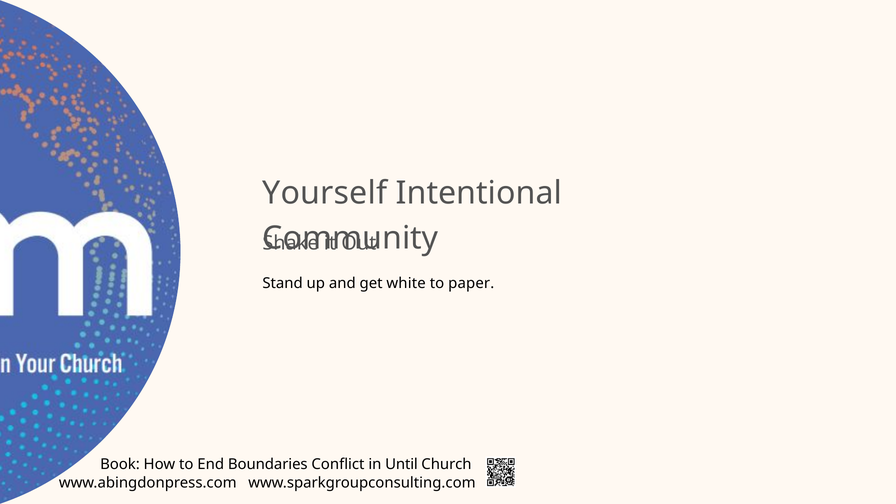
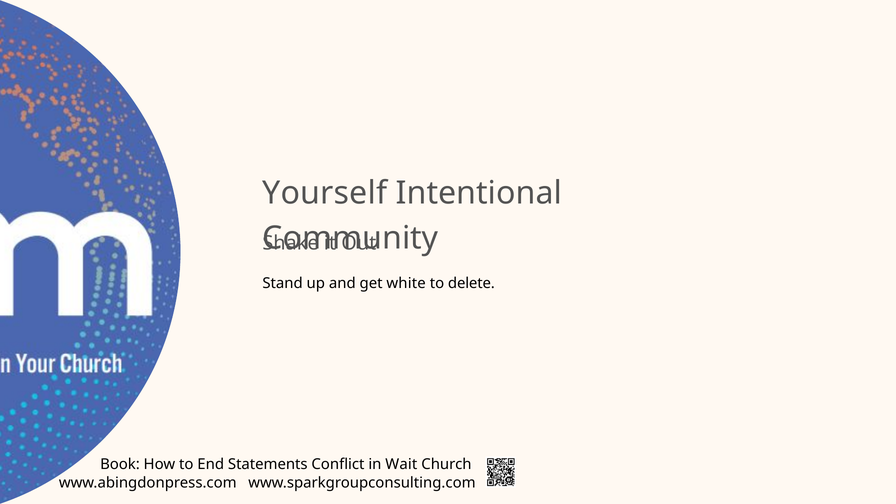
paper: paper -> delete
Boundaries: Boundaries -> Statements
Until: Until -> Wait
